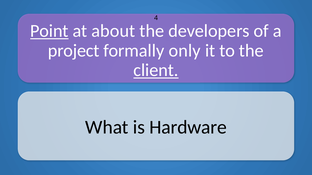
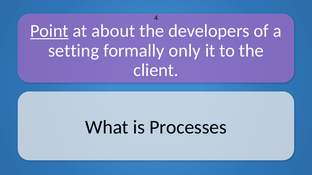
project: project -> setting
client underline: present -> none
Hardware: Hardware -> Processes
